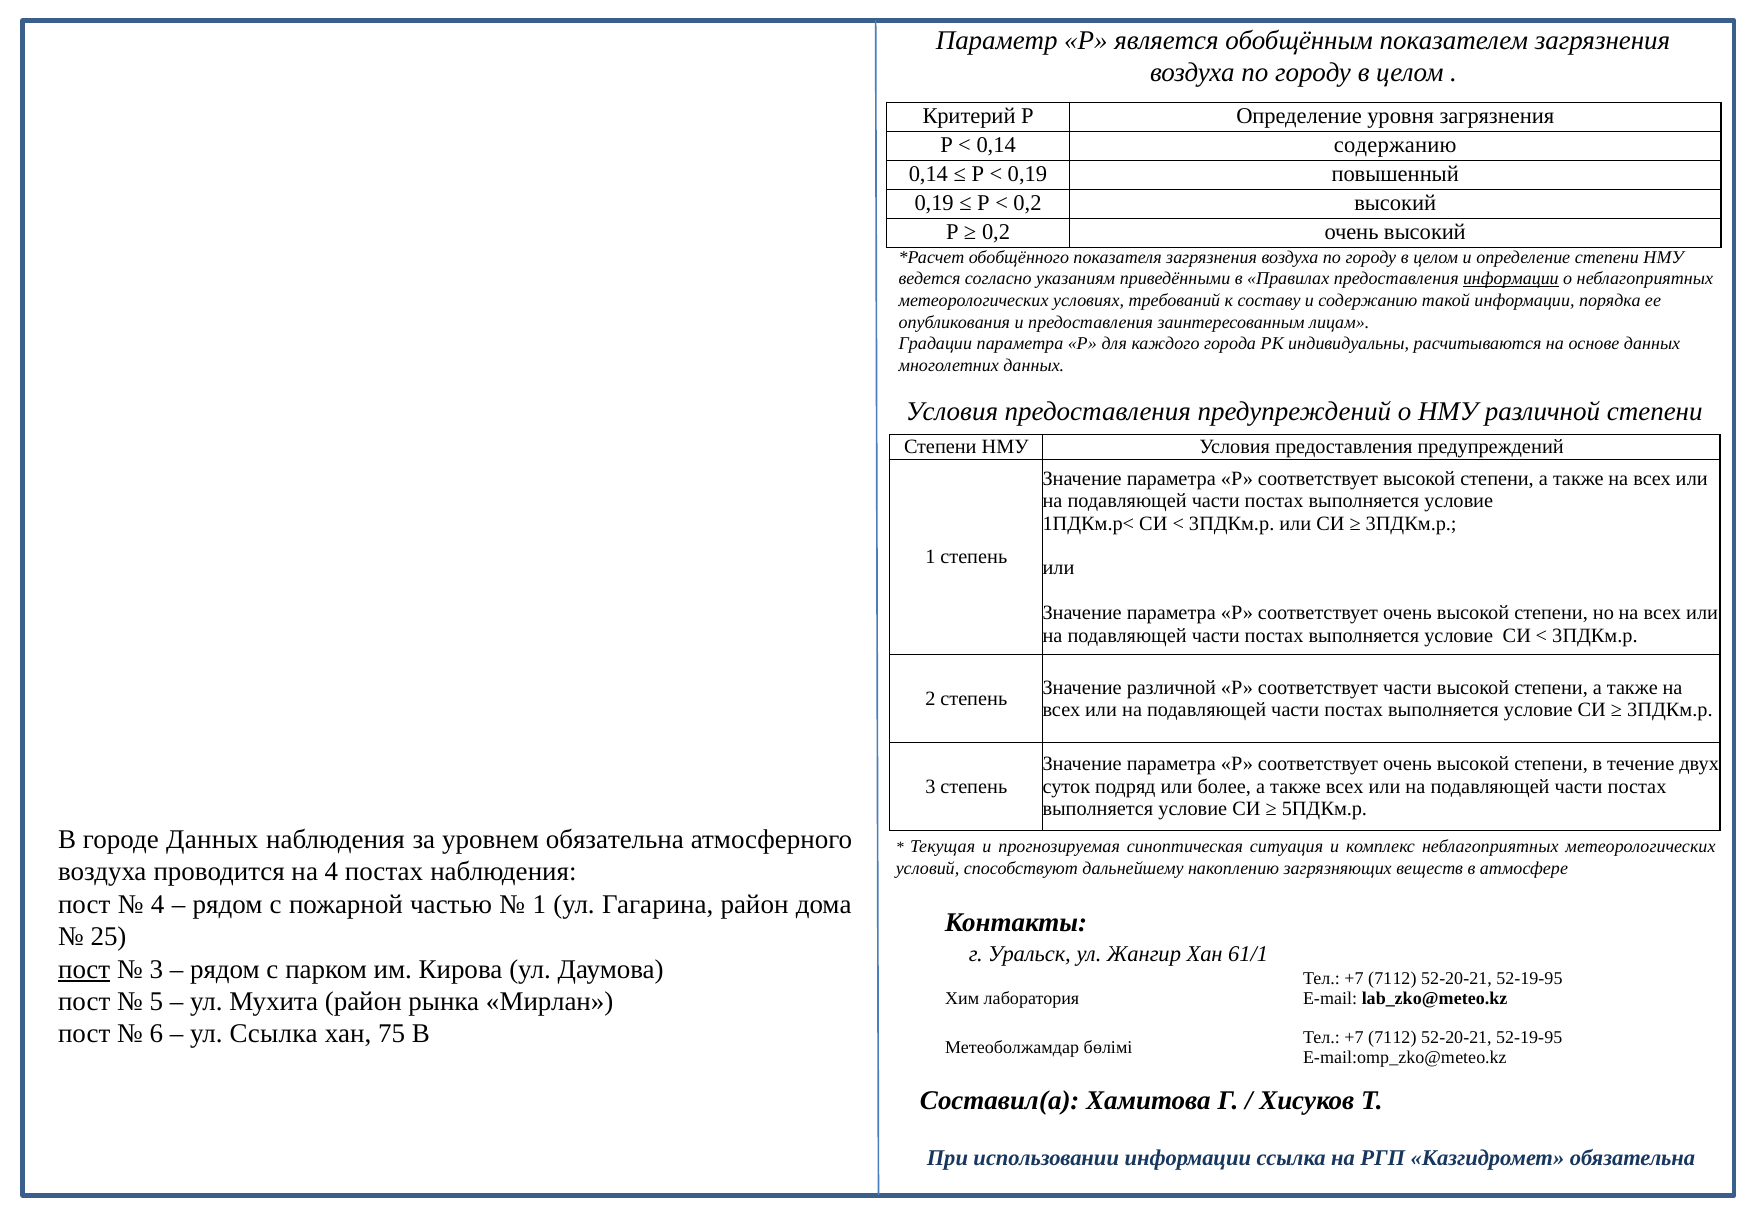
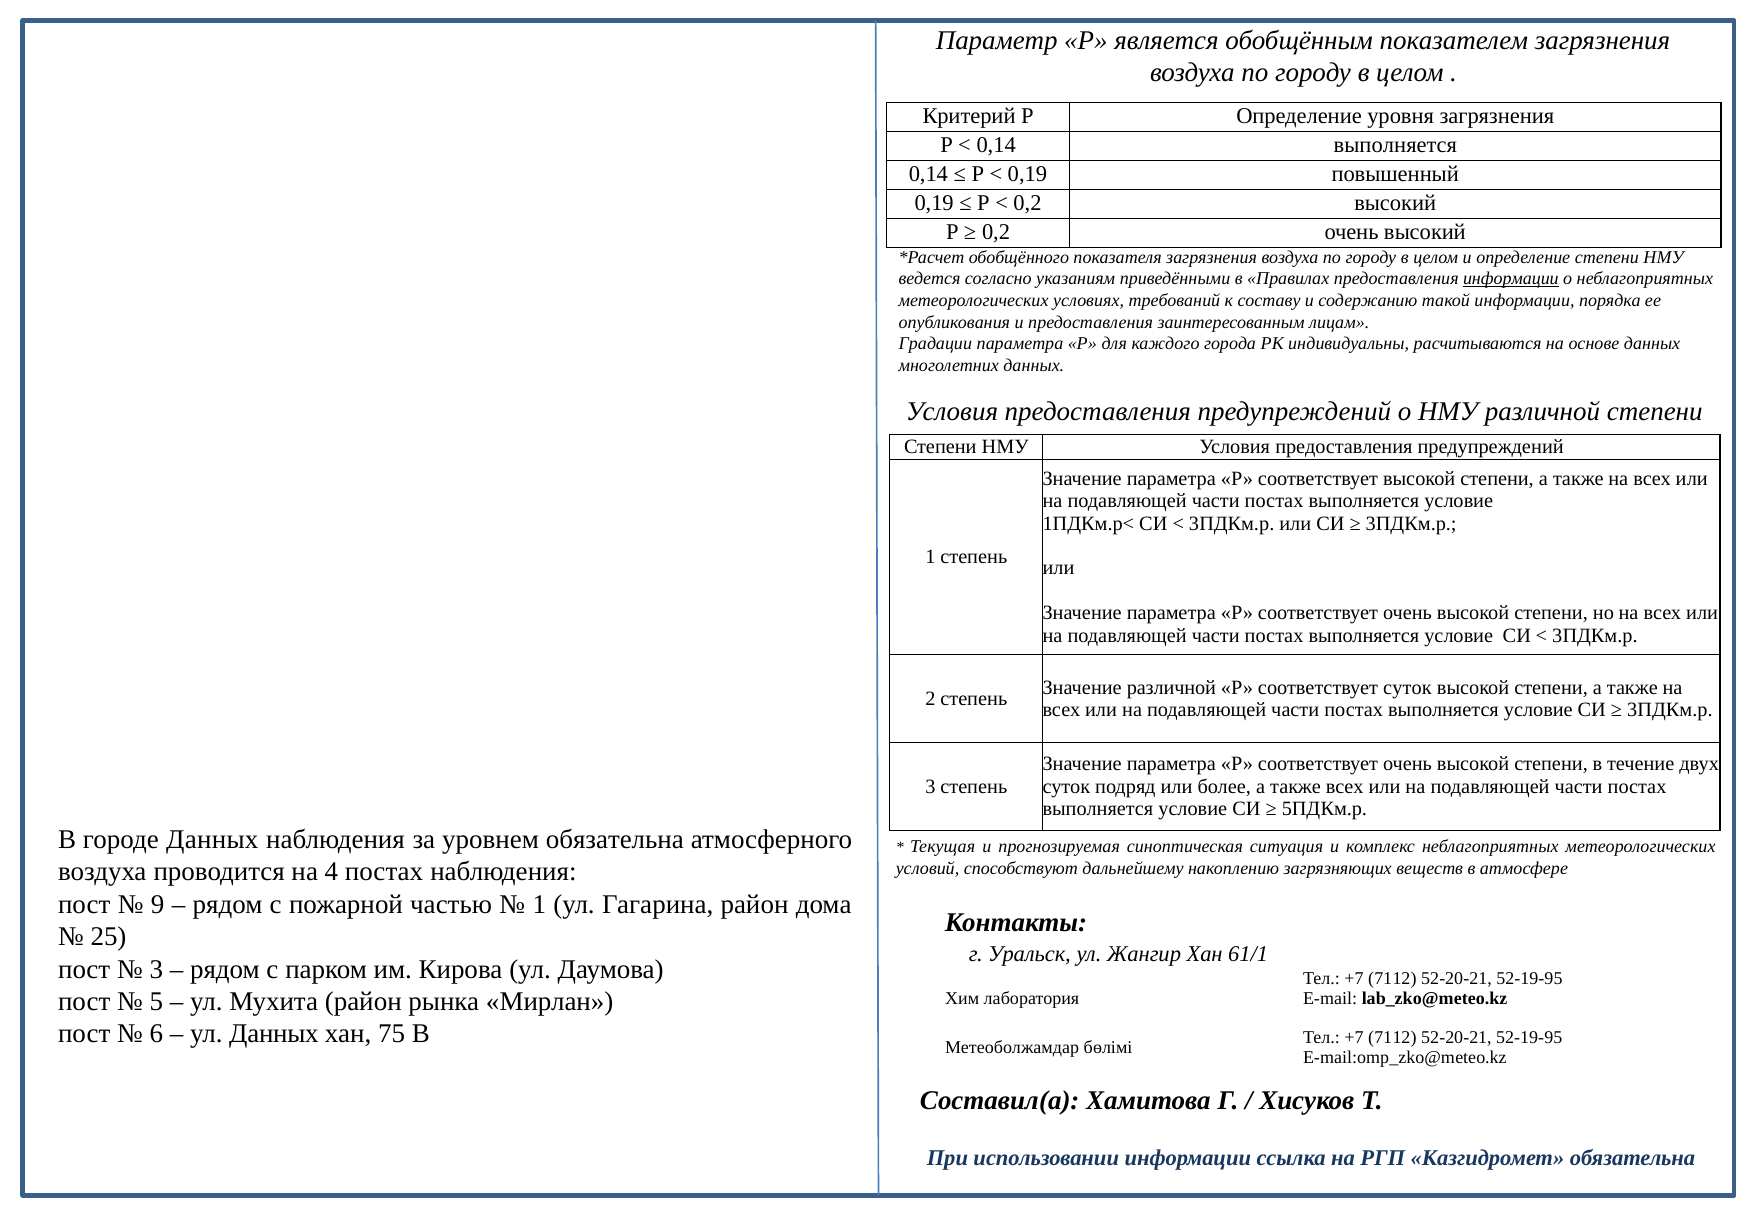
0,14 содержанию: содержанию -> выполняется
соответствует части: части -> суток
4 at (158, 905): 4 -> 9
пост at (84, 969) underline: present -> none
ул Ссылка: Ссылка -> Данных
